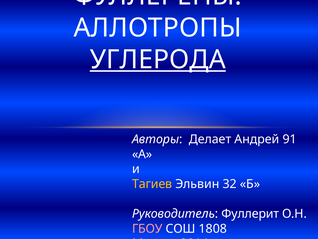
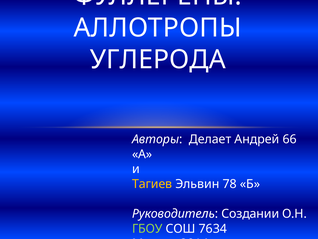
УГЛЕРОДА underline: present -> none
91: 91 -> 66
32: 32 -> 78
Фуллерит: Фуллерит -> Создании
ГБОУ colour: pink -> light green
1808: 1808 -> 7634
